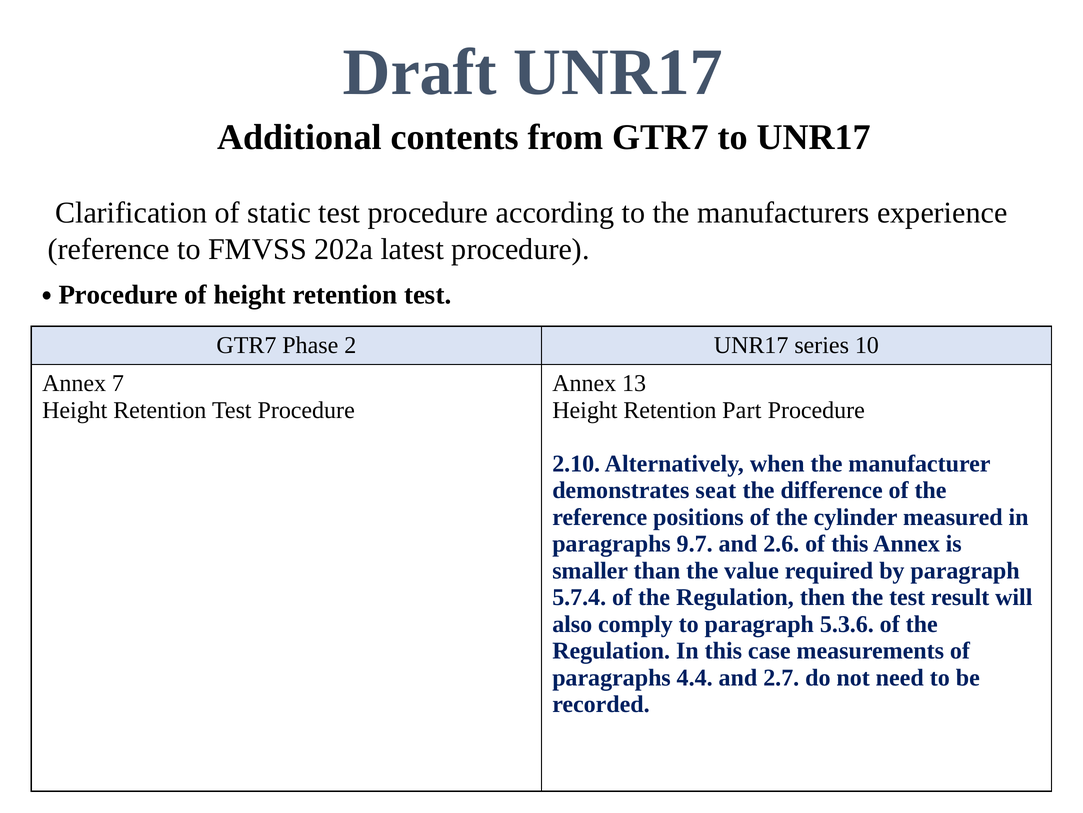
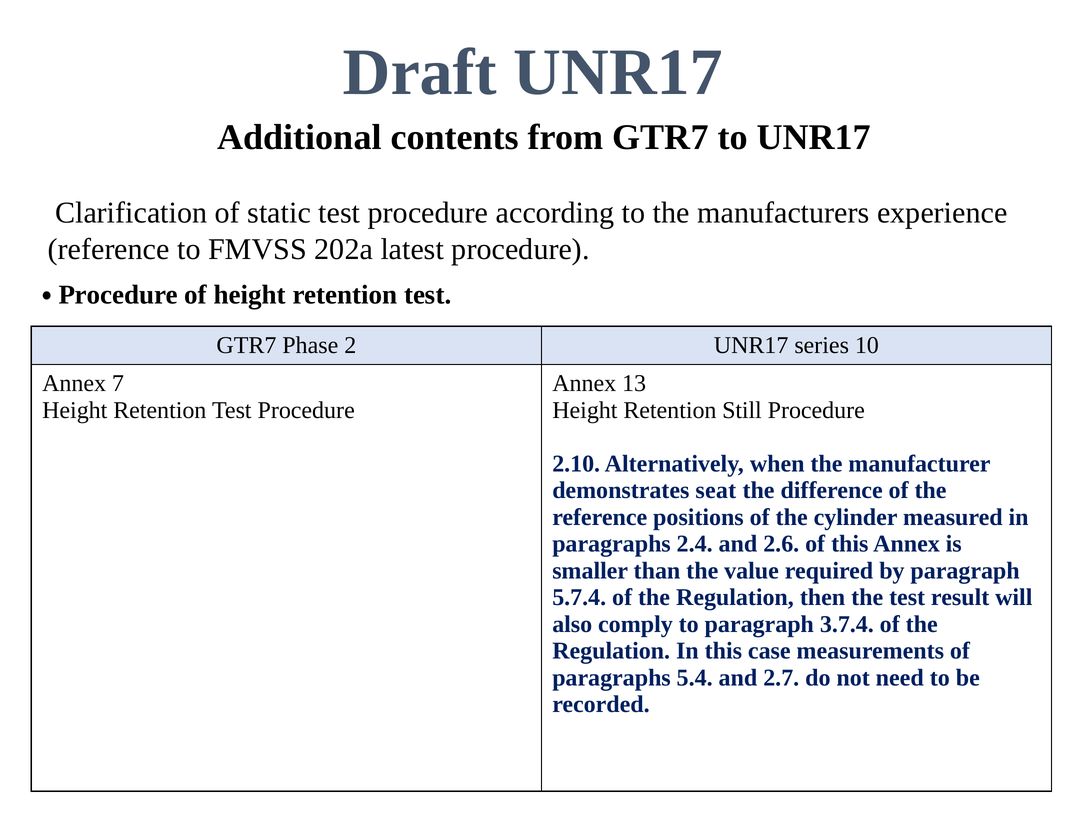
Part: Part -> Still
9.7: 9.7 -> 2.4
5.3.6: 5.3.6 -> 3.7.4
4.4: 4.4 -> 5.4
